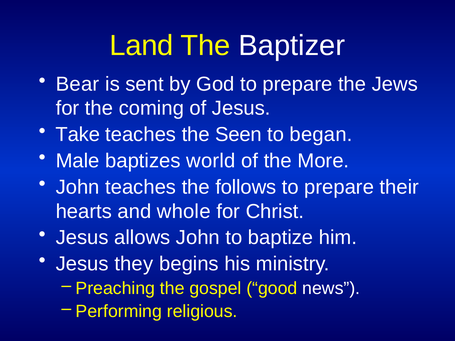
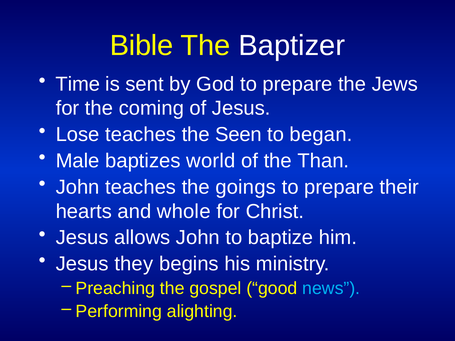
Land: Land -> Bible
Bear: Bear -> Time
Take: Take -> Lose
More: More -> Than
follows: follows -> goings
news colour: white -> light blue
religious: religious -> alighting
